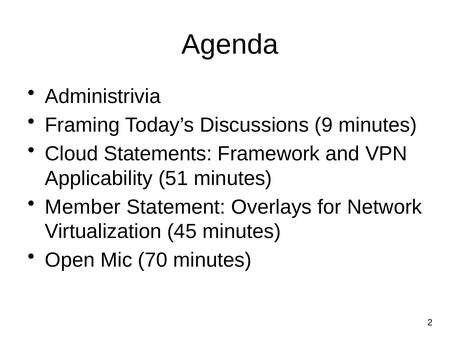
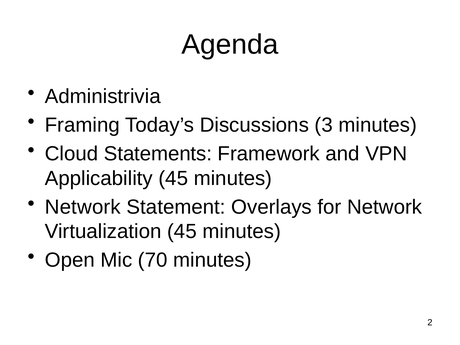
9: 9 -> 3
Applicability 51: 51 -> 45
Member at (83, 207): Member -> Network
